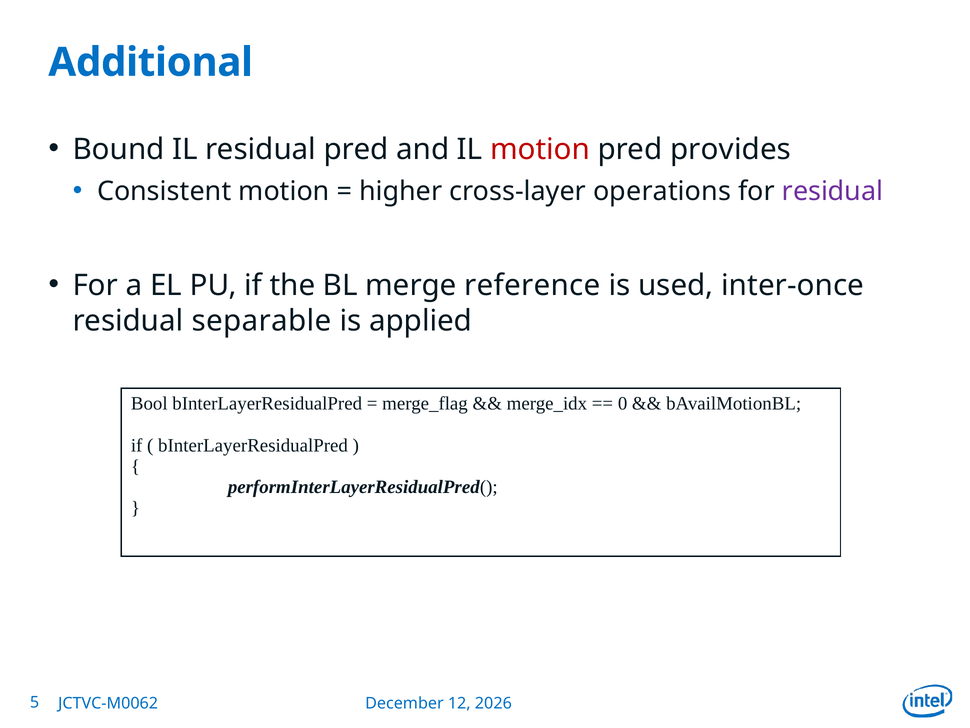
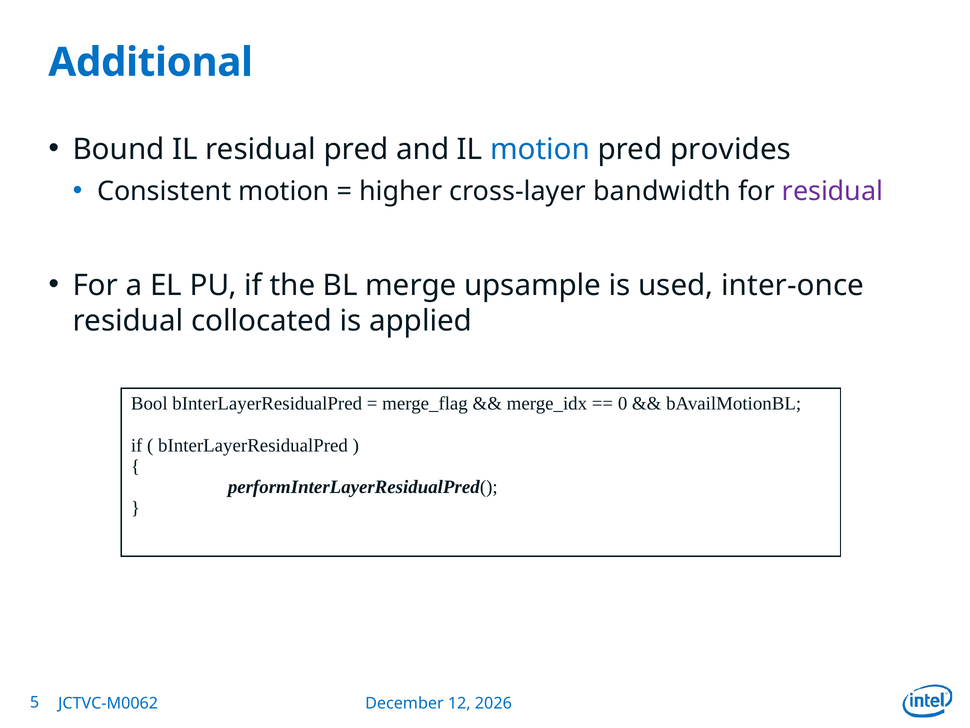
motion at (540, 149) colour: red -> blue
operations: operations -> bandwidth
reference: reference -> upsample
separable: separable -> collocated
